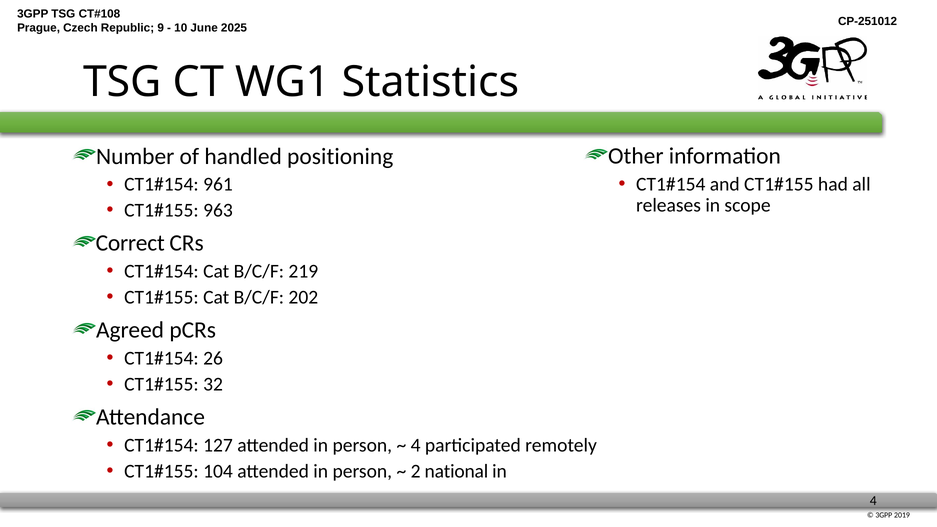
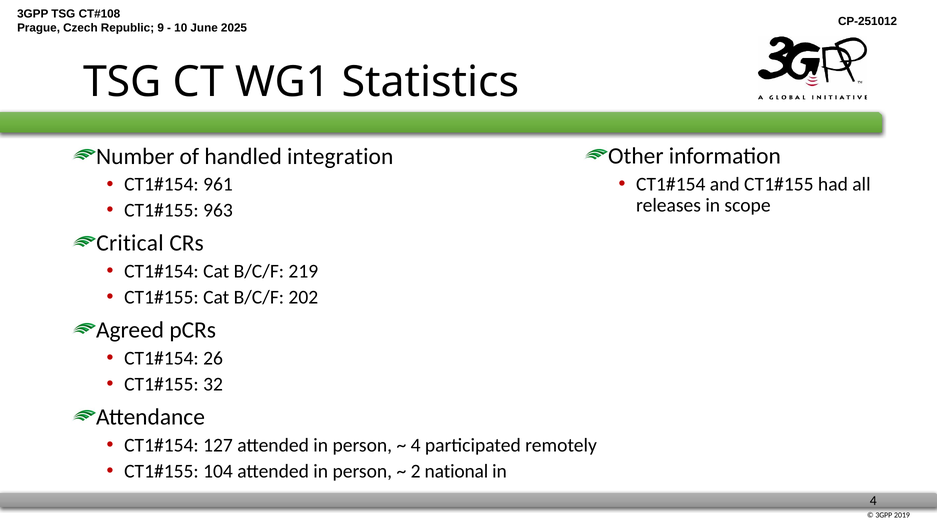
positioning: positioning -> integration
Correct: Correct -> Critical
